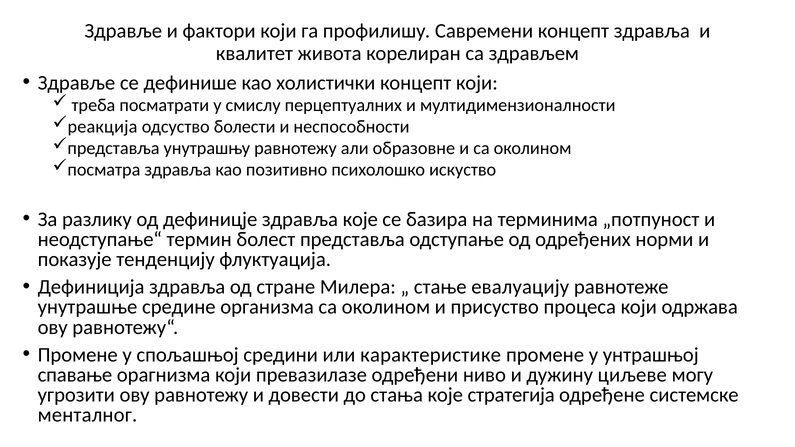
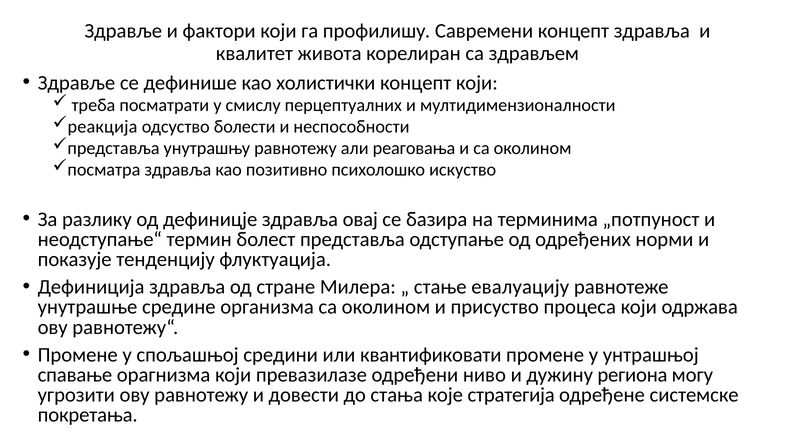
образовне: образовне -> реаговања
здравља које: које -> овај
карактеристике: карактеристике -> квантификовати
циљеве: циљеве -> региона
менталног: менталног -> покретања
